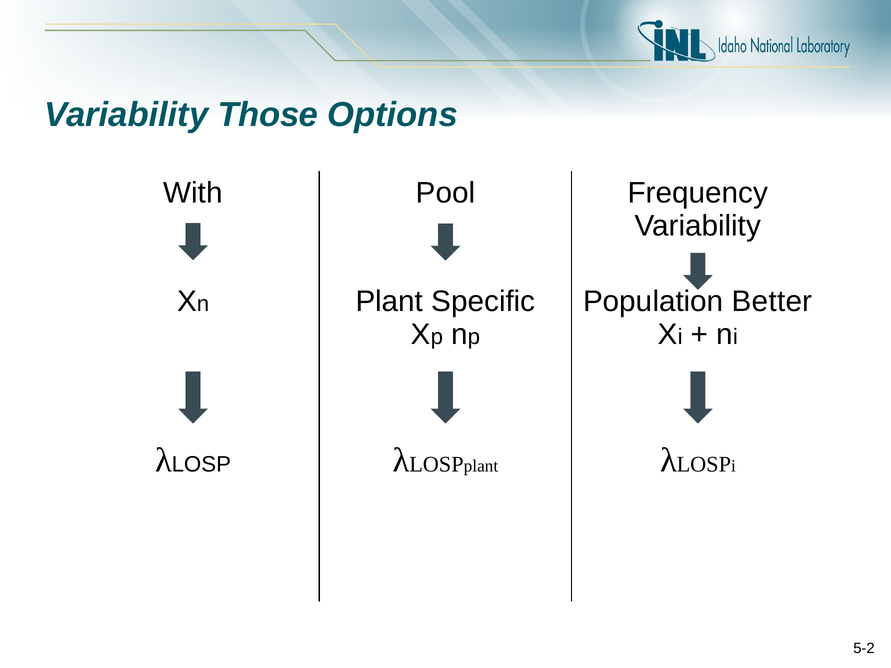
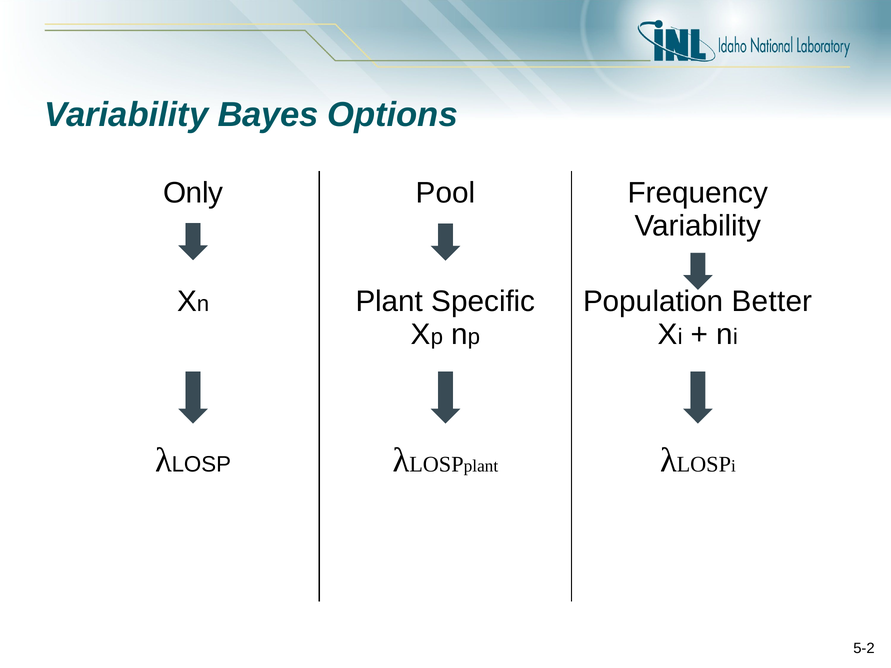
Those: Those -> Bayes
With: With -> Only
